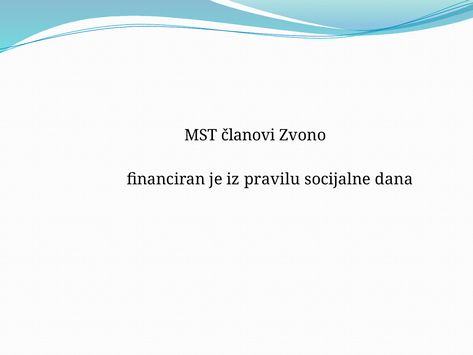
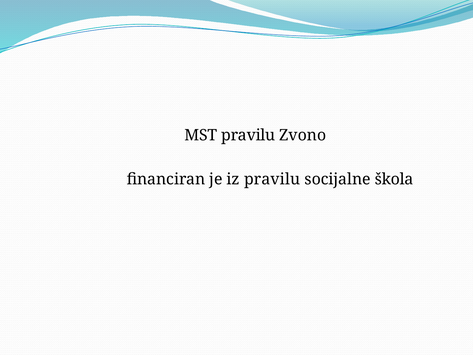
MST članovi: članovi -> pravilu
dana: dana -> škola
